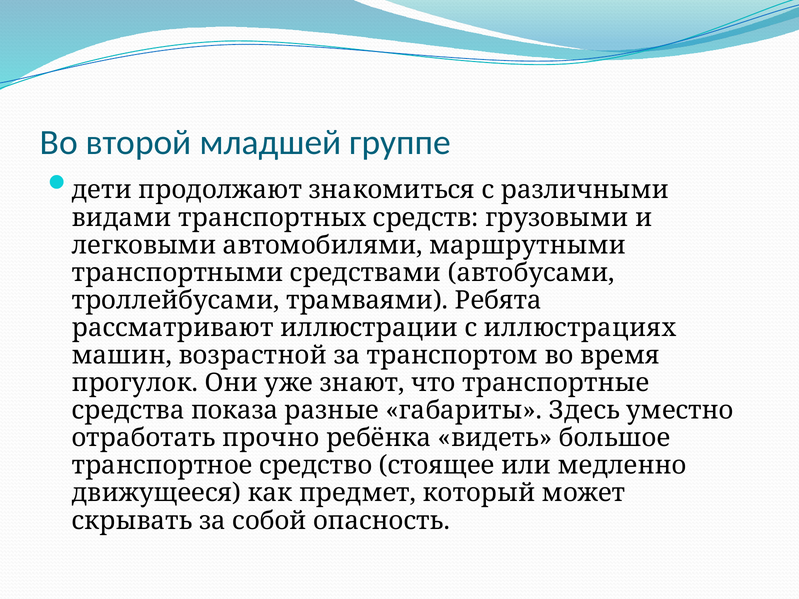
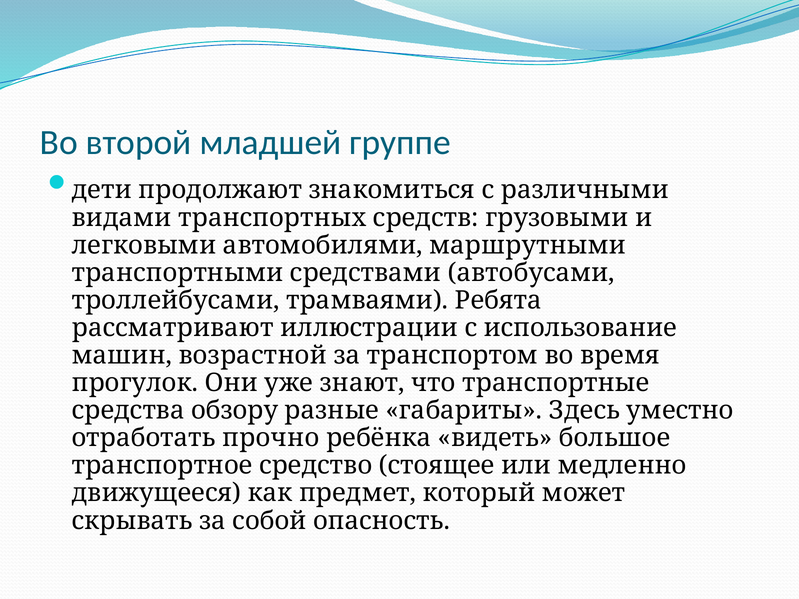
иллюстрациях: иллюстрациях -> использование
показа: показа -> обзору
